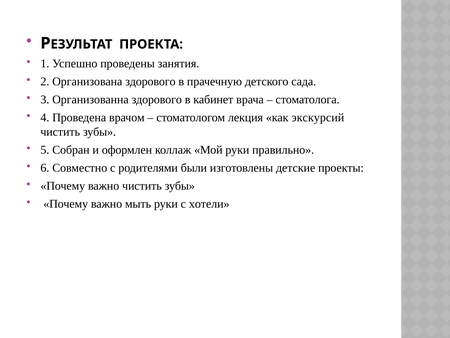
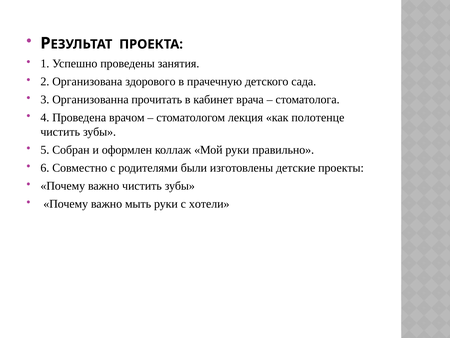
Организованна здорового: здорового -> прочитать
экскурсий: экскурсий -> полотенце
